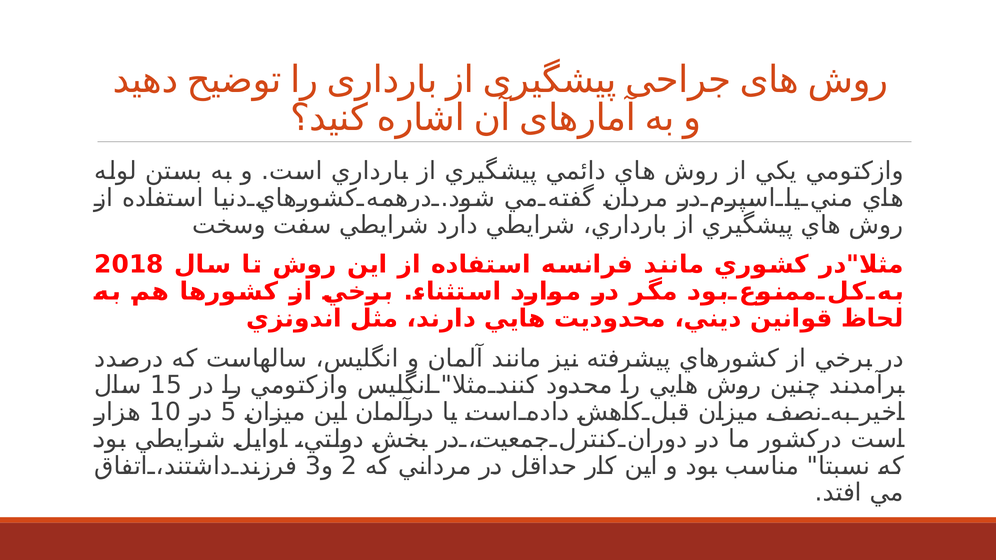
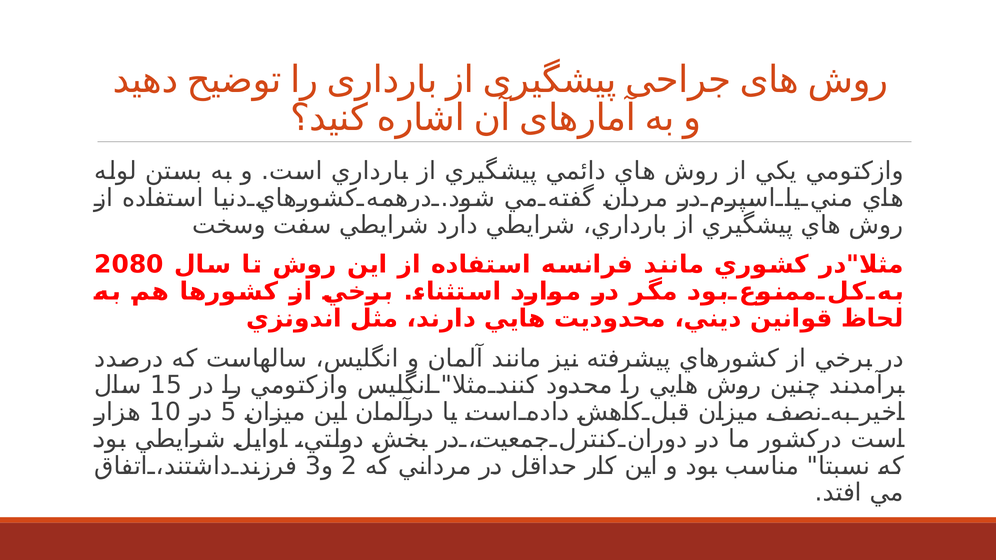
2018: 2018 -> 2080
